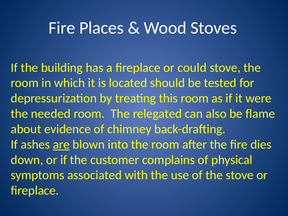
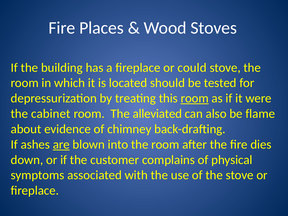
room at (195, 98) underline: none -> present
needed: needed -> cabinet
relegated: relegated -> alleviated
